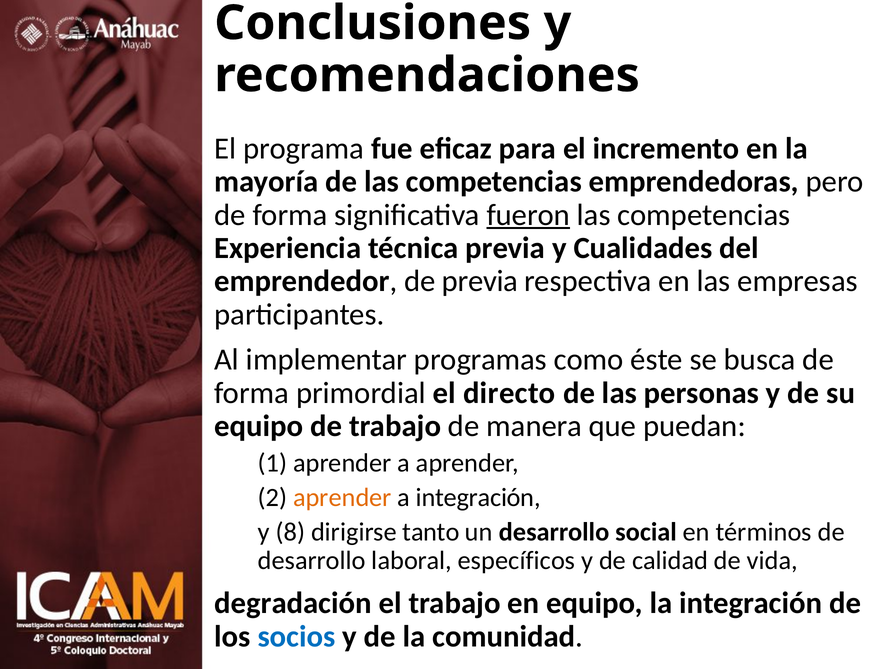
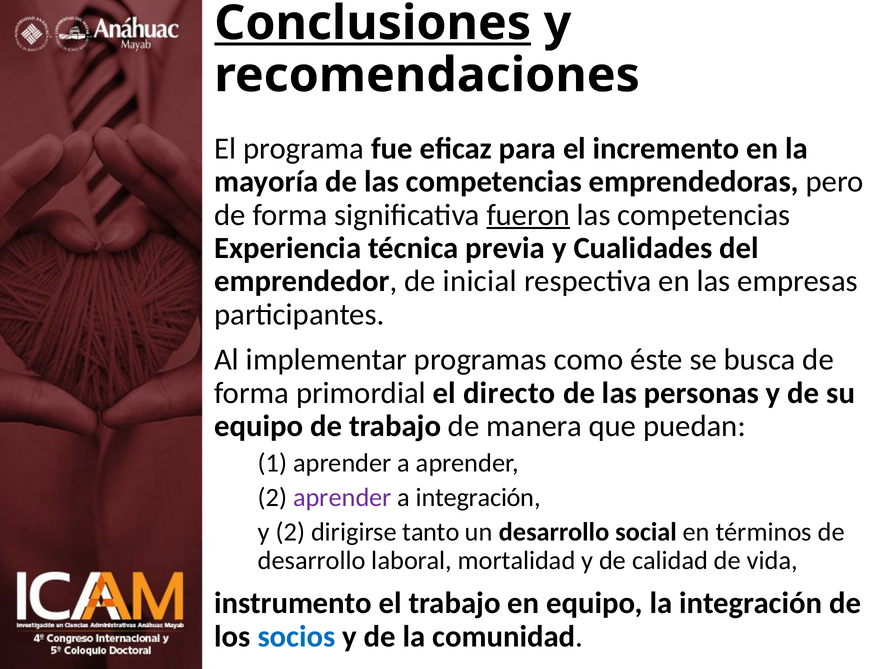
Conclusiones underline: none -> present
de previa: previa -> inicial
aprender at (342, 498) colour: orange -> purple
y 8: 8 -> 2
específicos: específicos -> mortalidad
degradación: degradación -> instrumento
